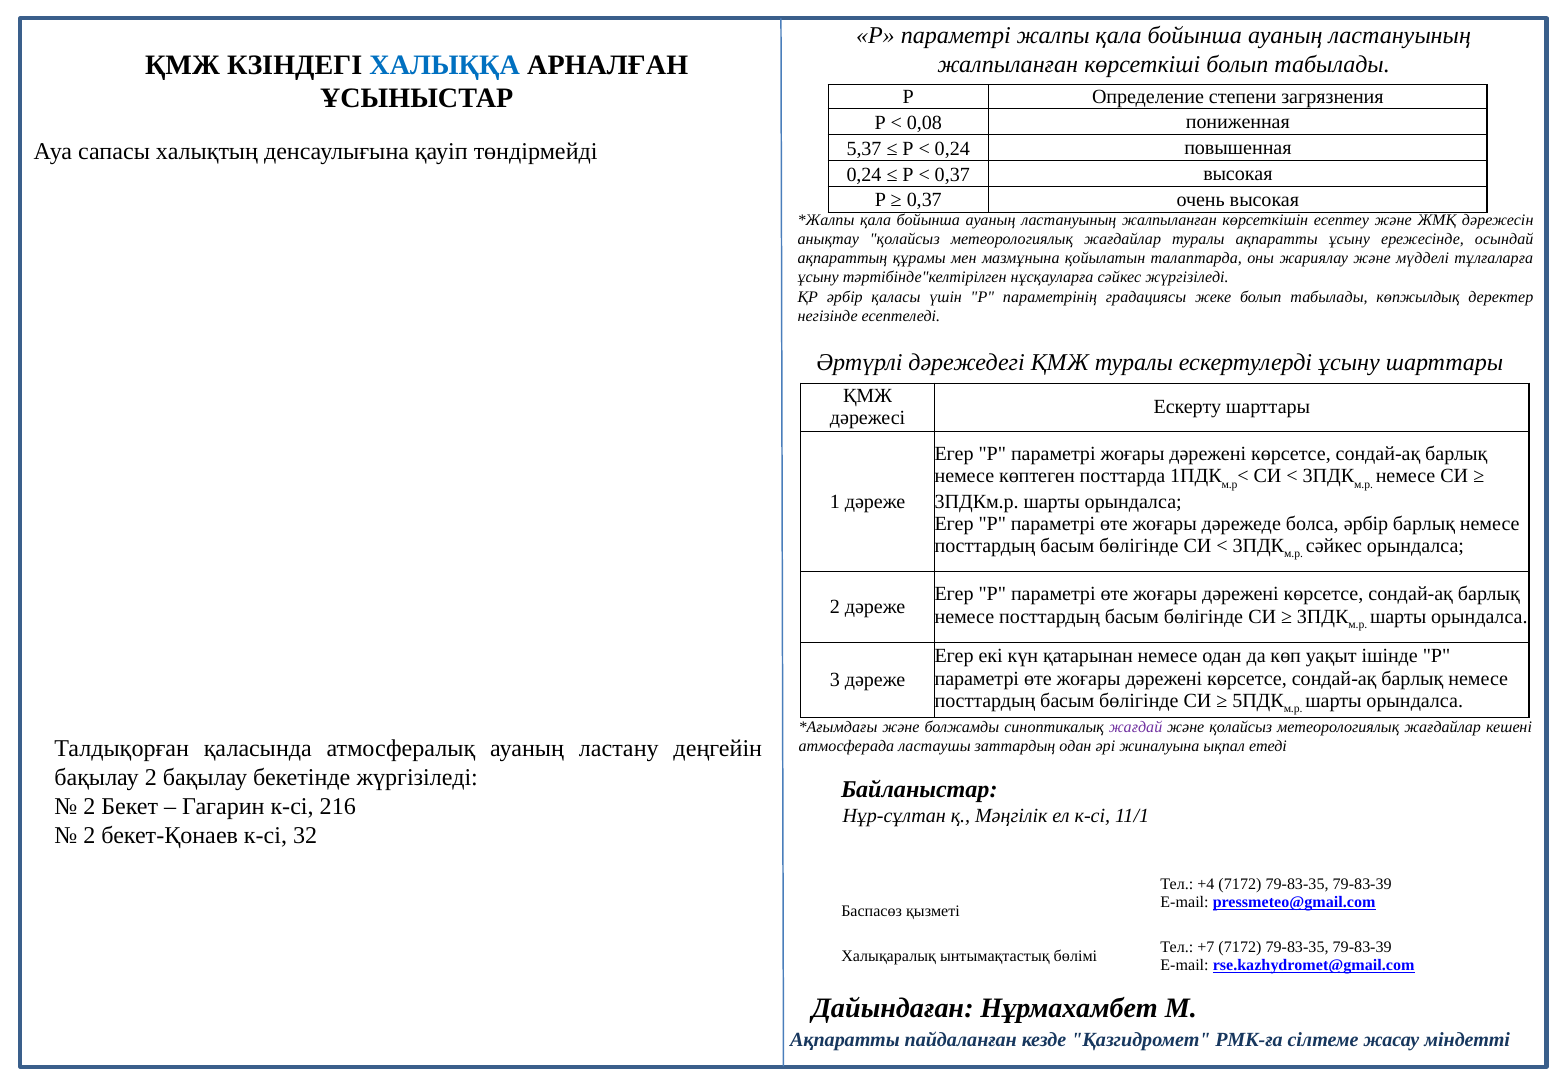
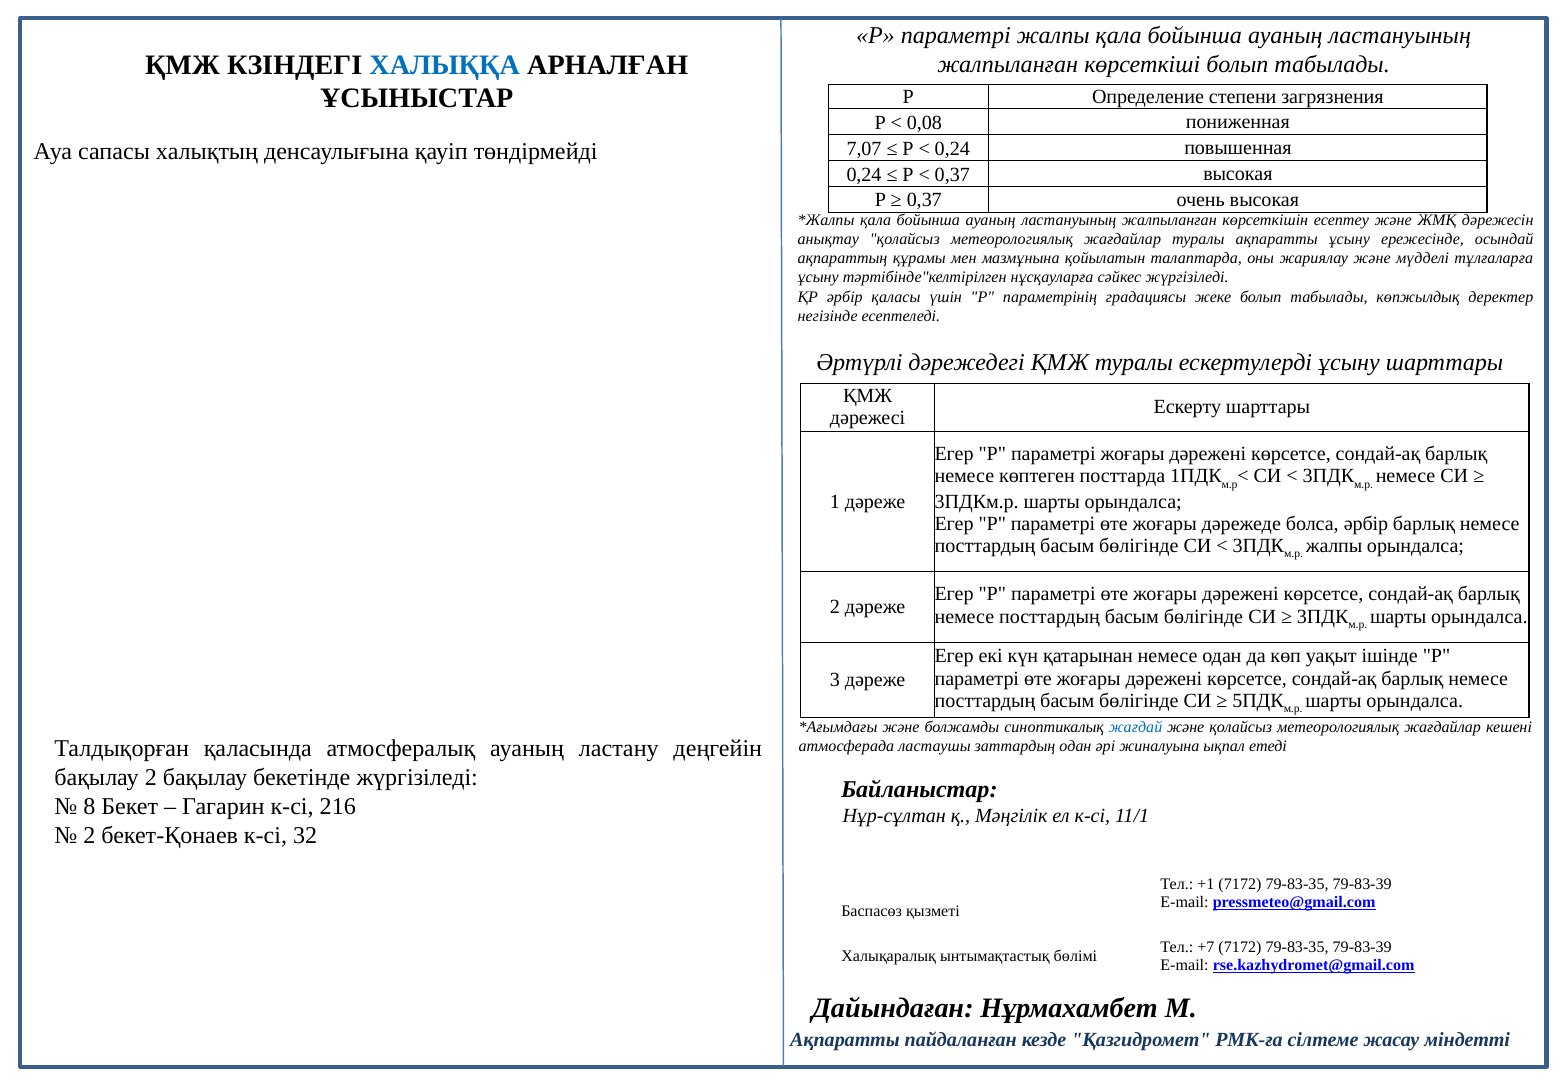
5,37: 5,37 -> 7,07
сәйкес at (1334, 546): сәйкес -> жалпы
жағдай colour: purple -> blue
2 at (89, 807): 2 -> 8
+4: +4 -> +1
